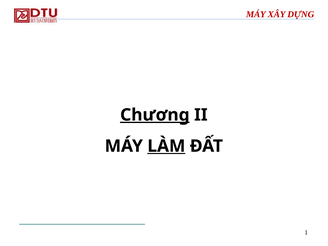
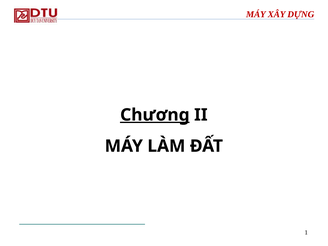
LÀM underline: present -> none
